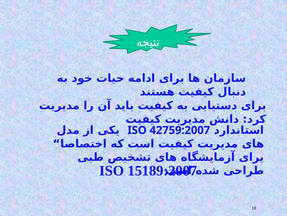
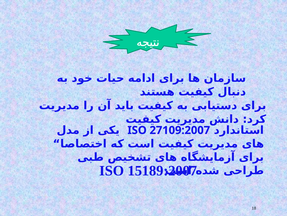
42759:2007: 42759:2007 -> 27109:2007
